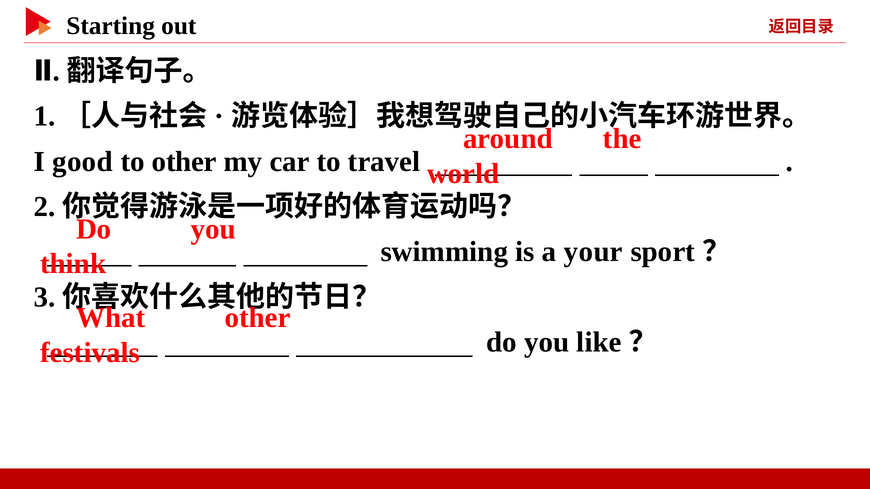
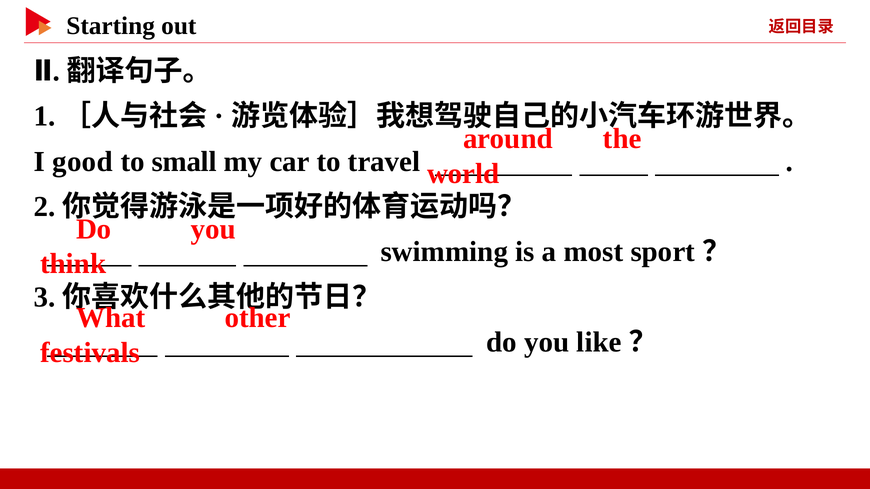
to other: other -> small
your: your -> most
